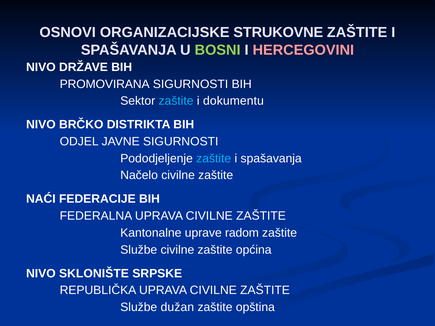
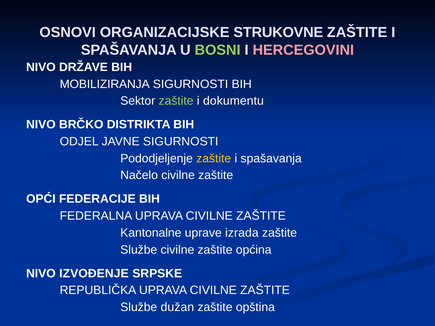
PROMOVIRANA: PROMOVIRANA -> MOBILIZIRANJA
zaštite at (176, 101) colour: light blue -> light green
zaštite at (214, 159) colour: light blue -> yellow
NAĆI: NAĆI -> OPĆI
radom: radom -> izrada
SKLONIŠTE: SKLONIŠTE -> IZVOĐENJE
